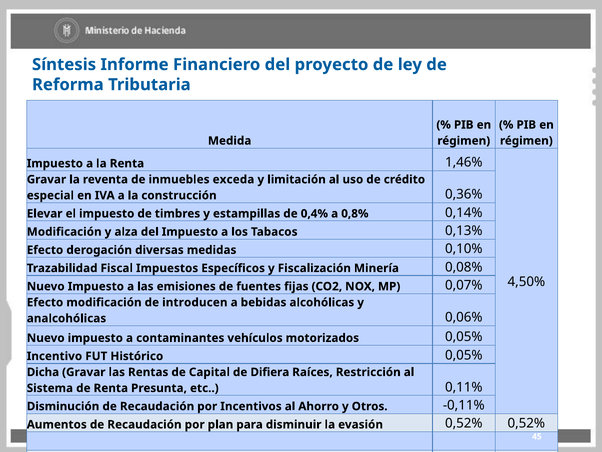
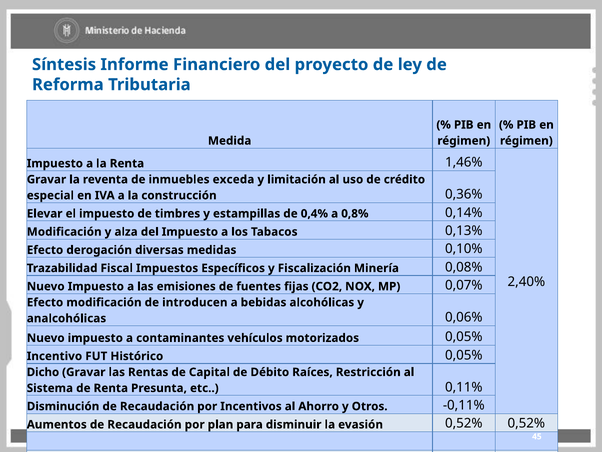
4,50%: 4,50% -> 2,40%
Dicha: Dicha -> Dicho
Difiera: Difiera -> Débito
